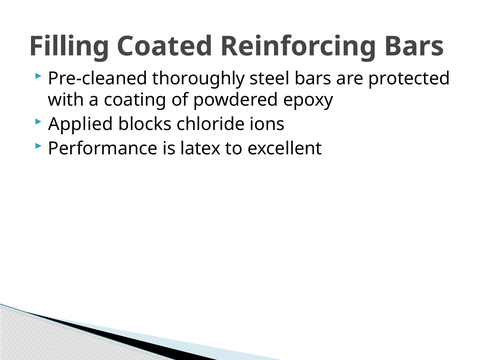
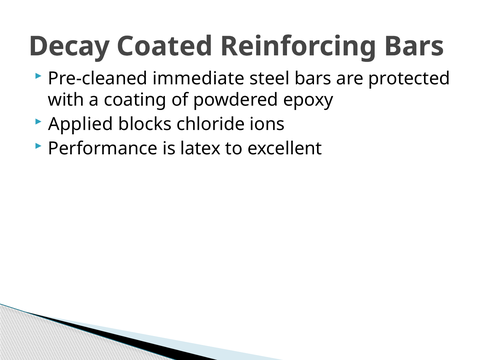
Filling: Filling -> Decay
thoroughly: thoroughly -> immediate
